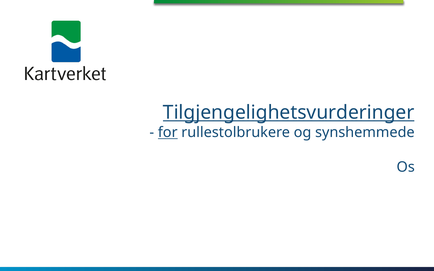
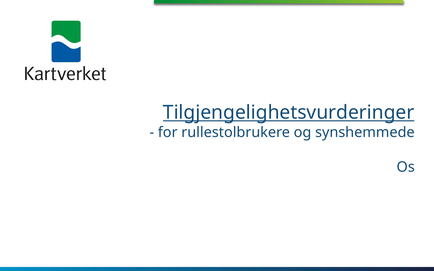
for underline: present -> none
